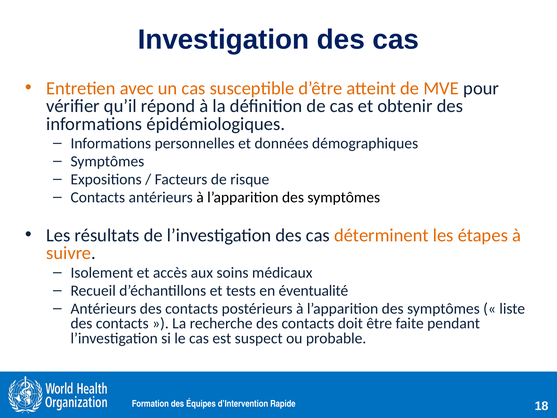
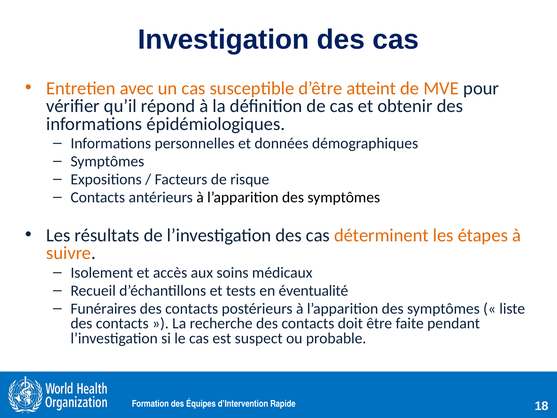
Antérieurs at (103, 308): Antérieurs -> Funéraires
